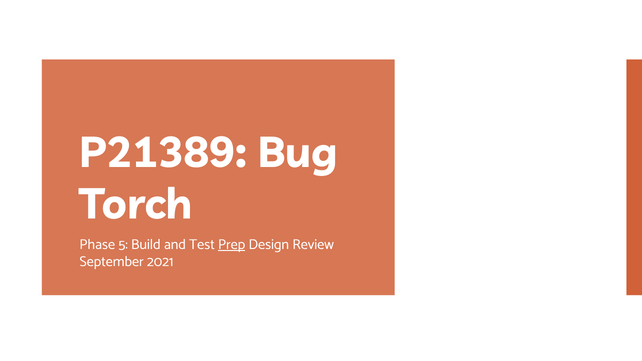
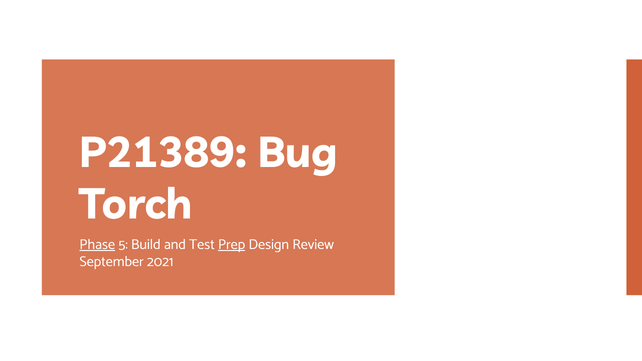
Phase underline: none -> present
